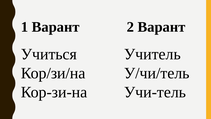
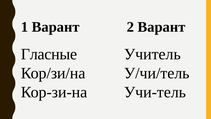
Учиться: Учиться -> Гласные
